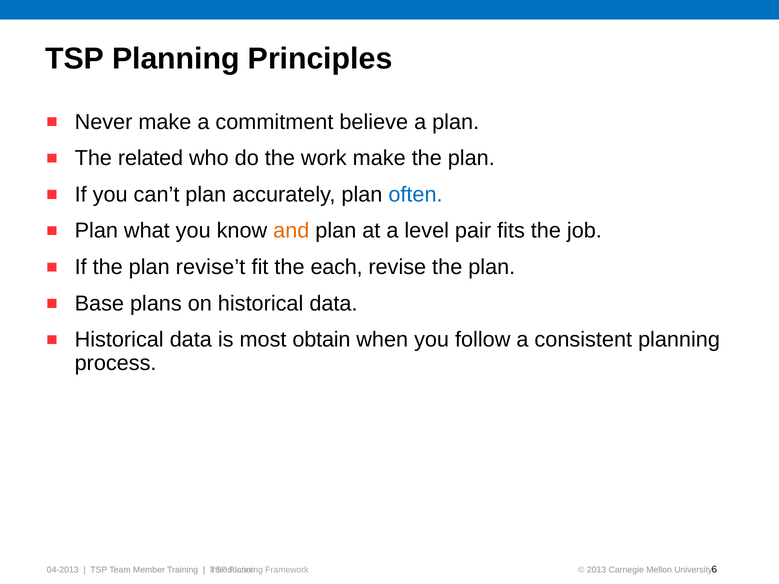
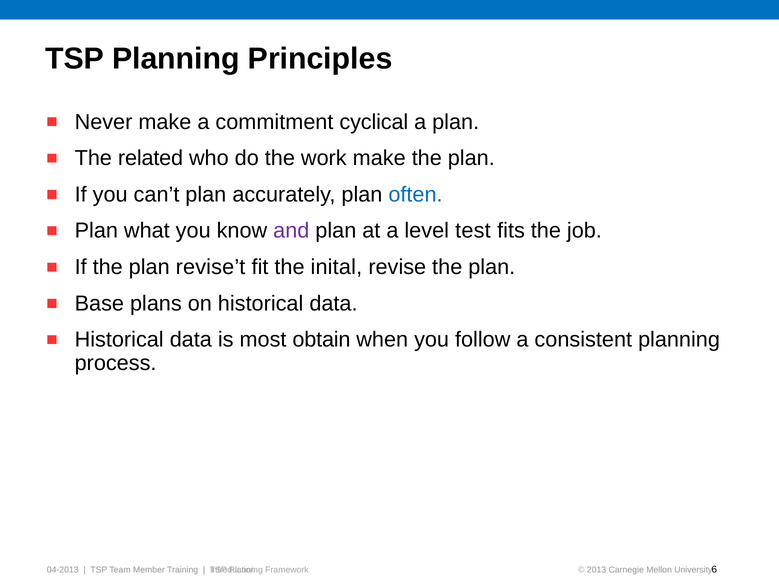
believe: believe -> cyclical
and colour: orange -> purple
pair: pair -> test
each: each -> inital
